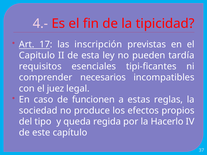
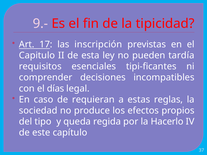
4.-: 4.- -> 9.-
necesarios: necesarios -> decisiones
juez: juez -> días
funcionen: funcionen -> requieran
